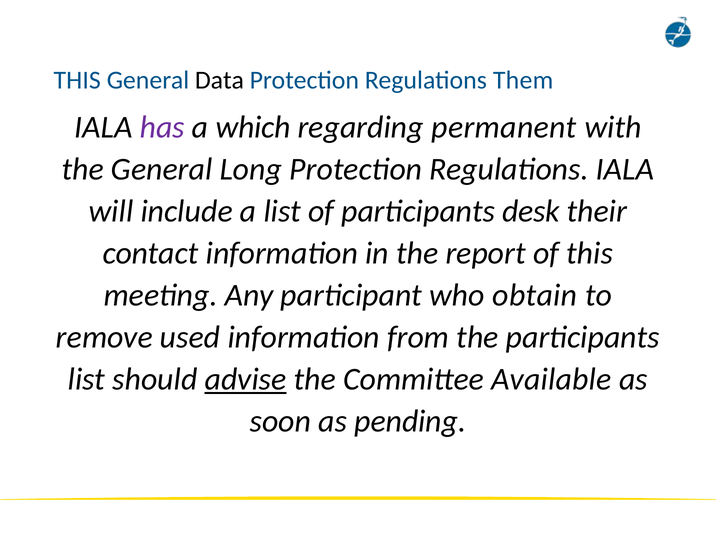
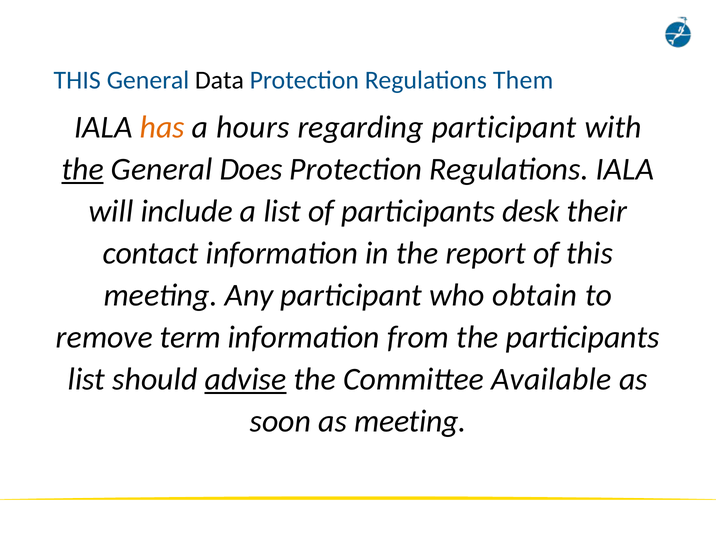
has colour: purple -> orange
which: which -> hours
regarding permanent: permanent -> participant
the at (83, 169) underline: none -> present
Long: Long -> Does
used: used -> term
as pending: pending -> meeting
